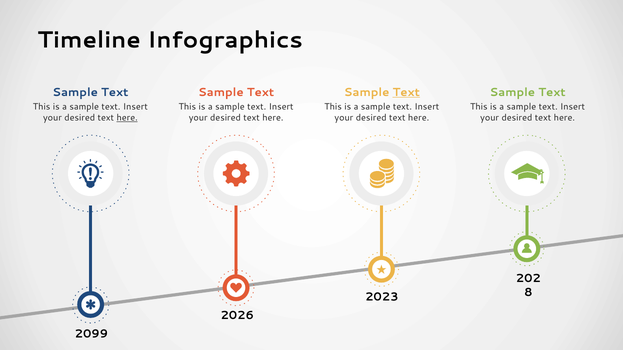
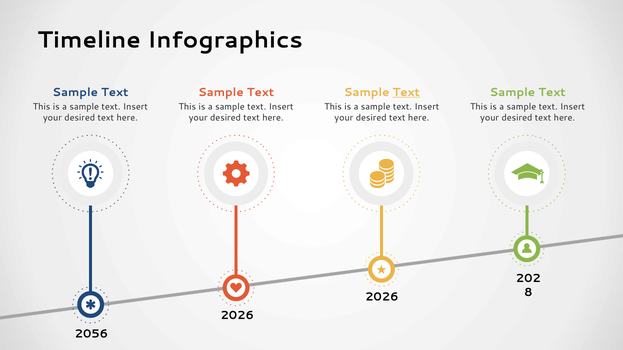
here at (127, 118) underline: present -> none
2023 at (382, 297): 2023 -> 2026
2099: 2099 -> 2056
